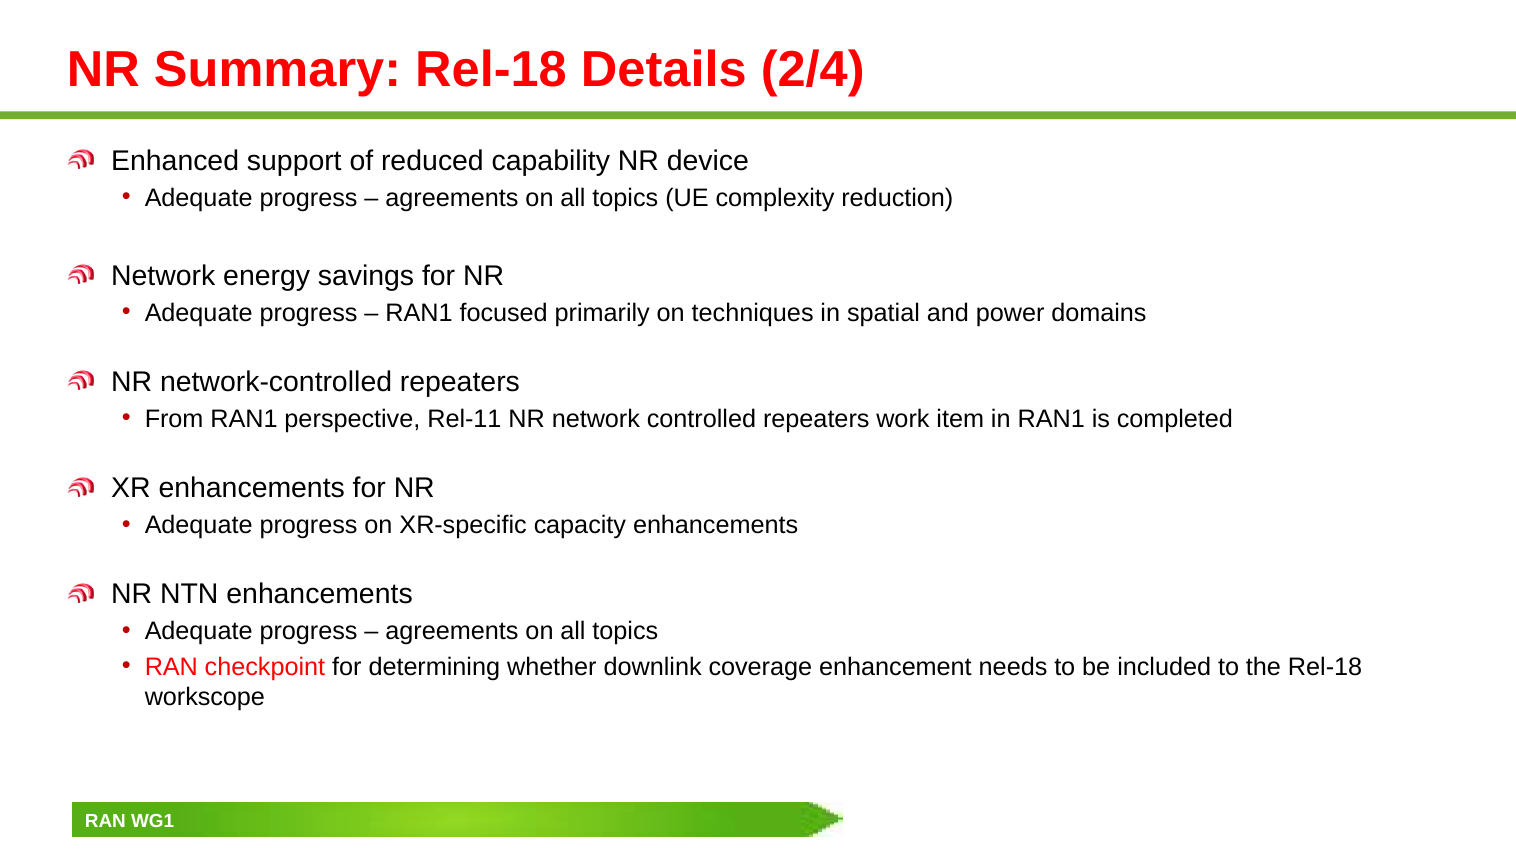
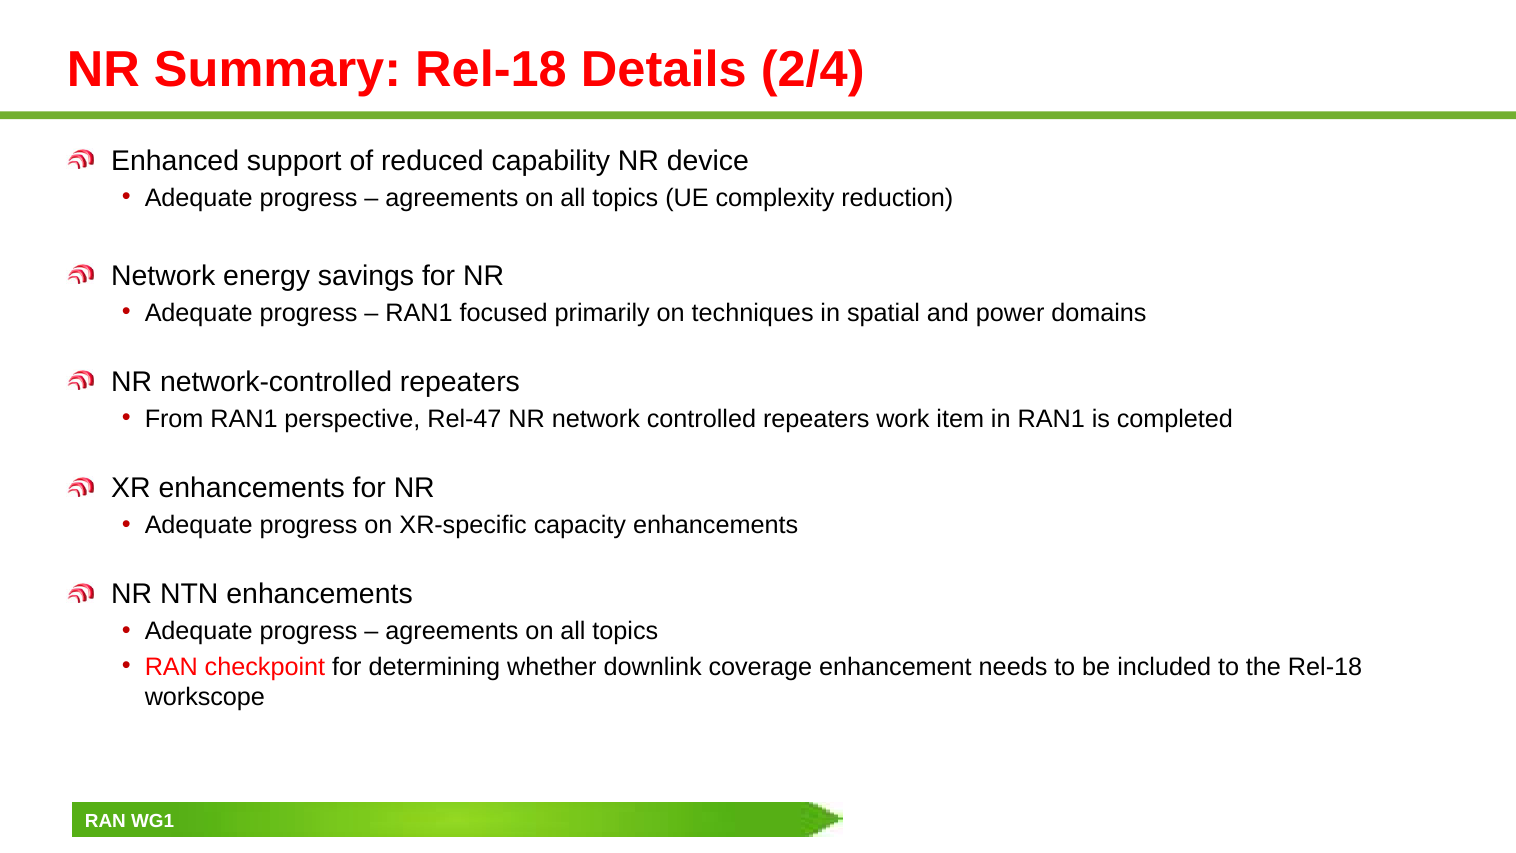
Rel-11: Rel-11 -> Rel-47
